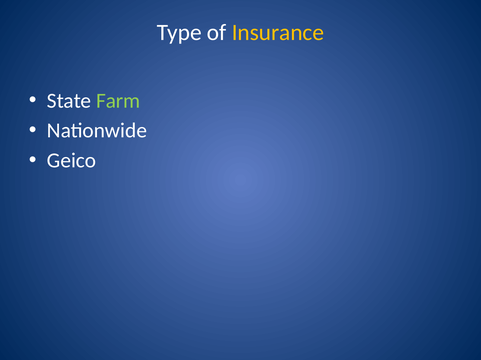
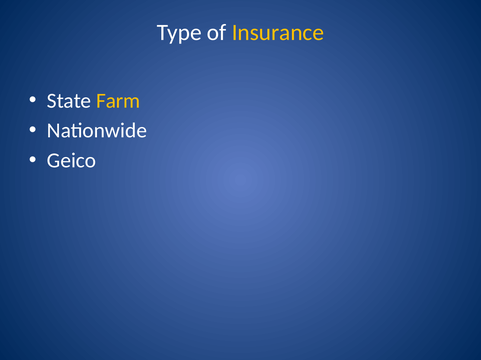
Farm colour: light green -> yellow
